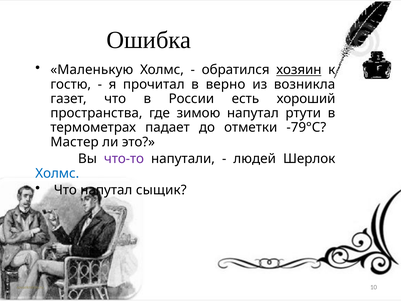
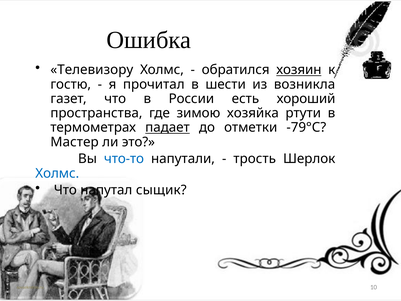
Маленькую: Маленькую -> Телевизору
верно: верно -> шести
зимою напутал: напутал -> хозяйка
падает underline: none -> present
что-то colour: purple -> blue
людей: людей -> трость
